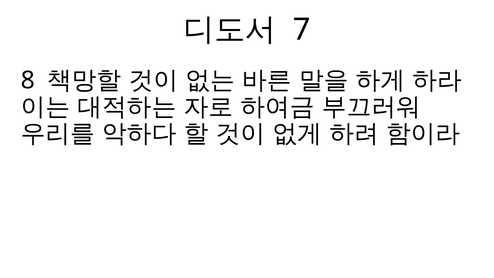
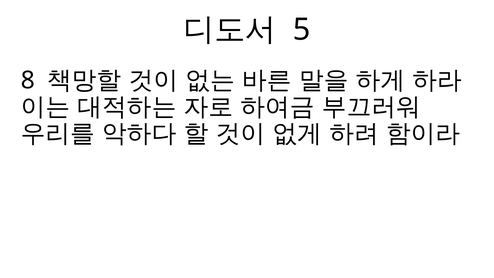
7: 7 -> 5
